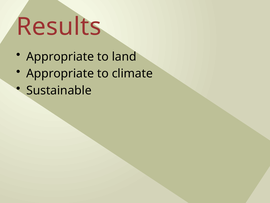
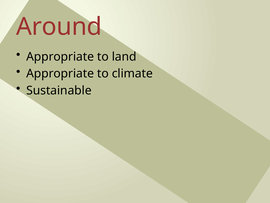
Results: Results -> Around
